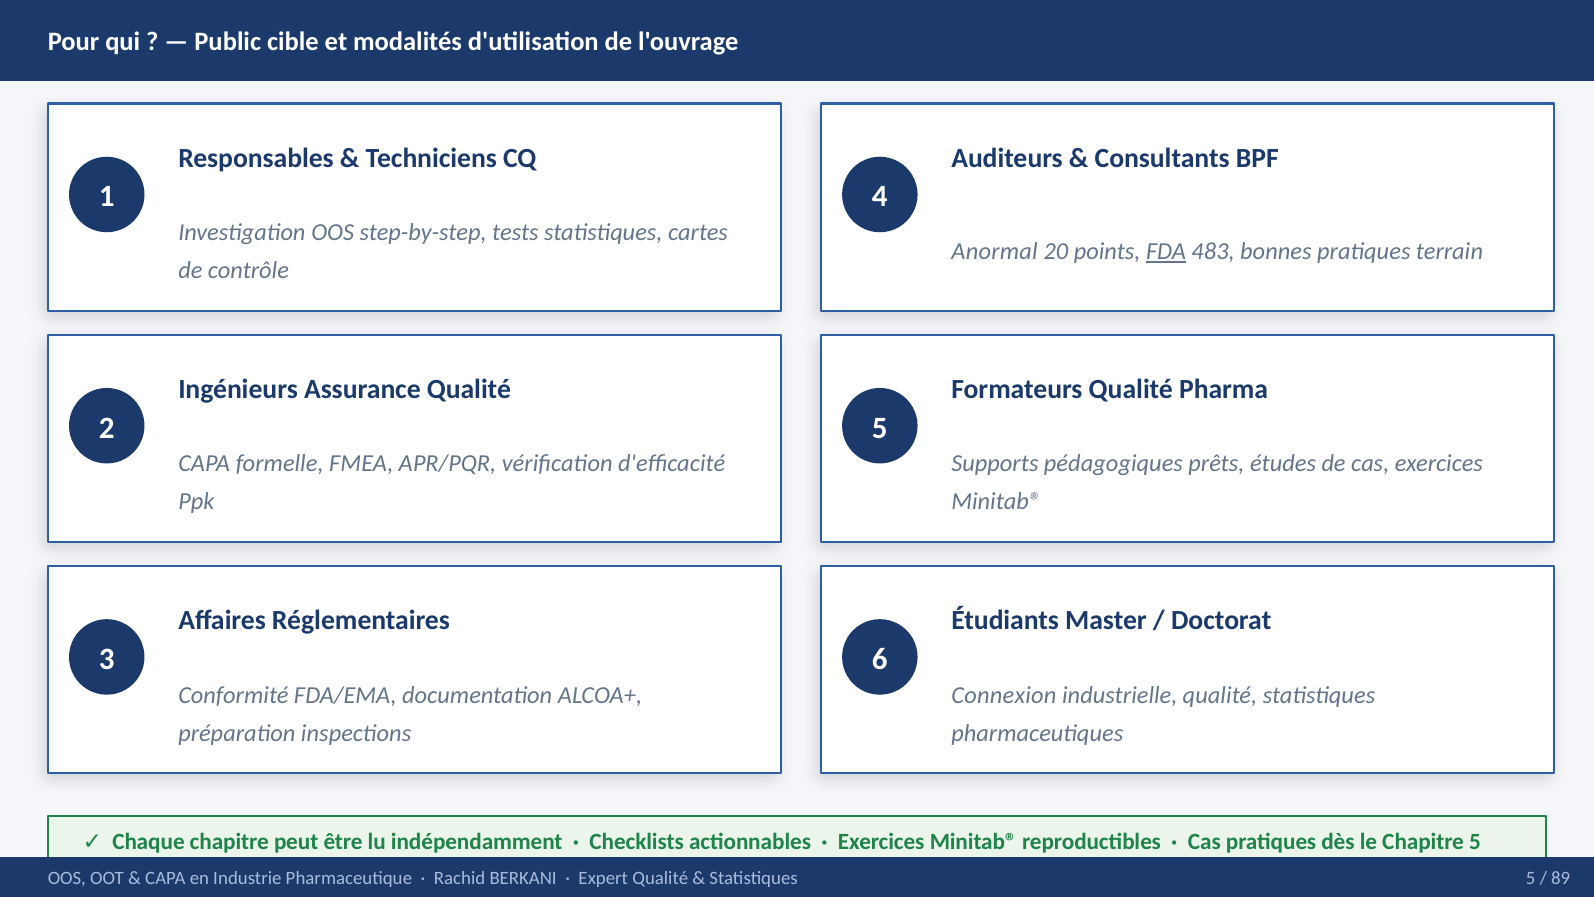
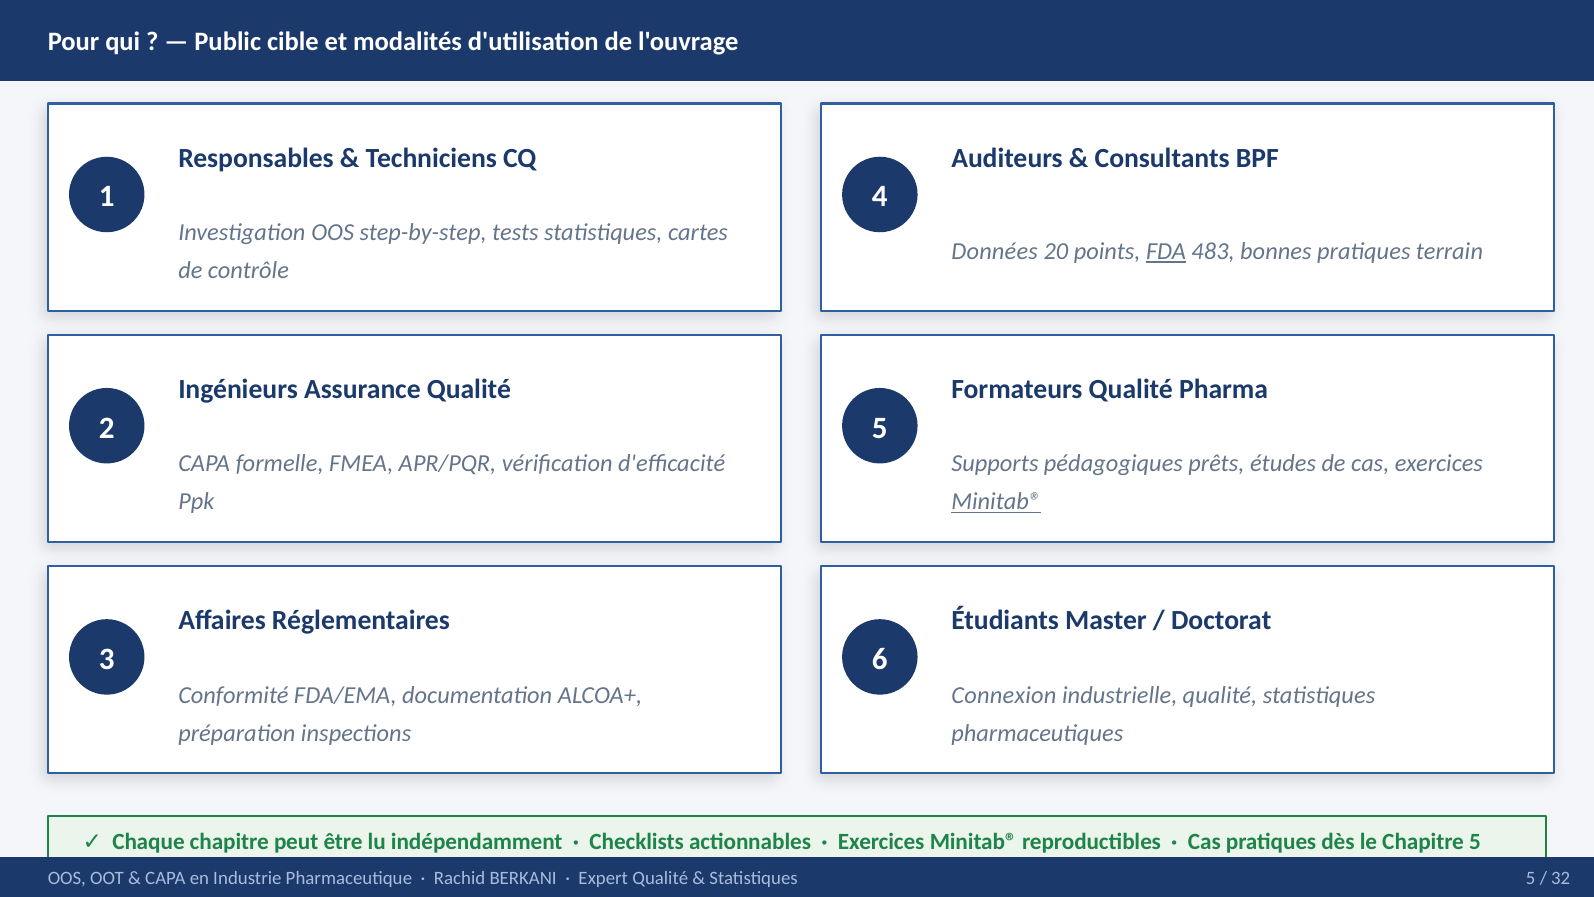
Anormal: Anormal -> Données
Minitab® at (996, 502) underline: none -> present
89: 89 -> 32
